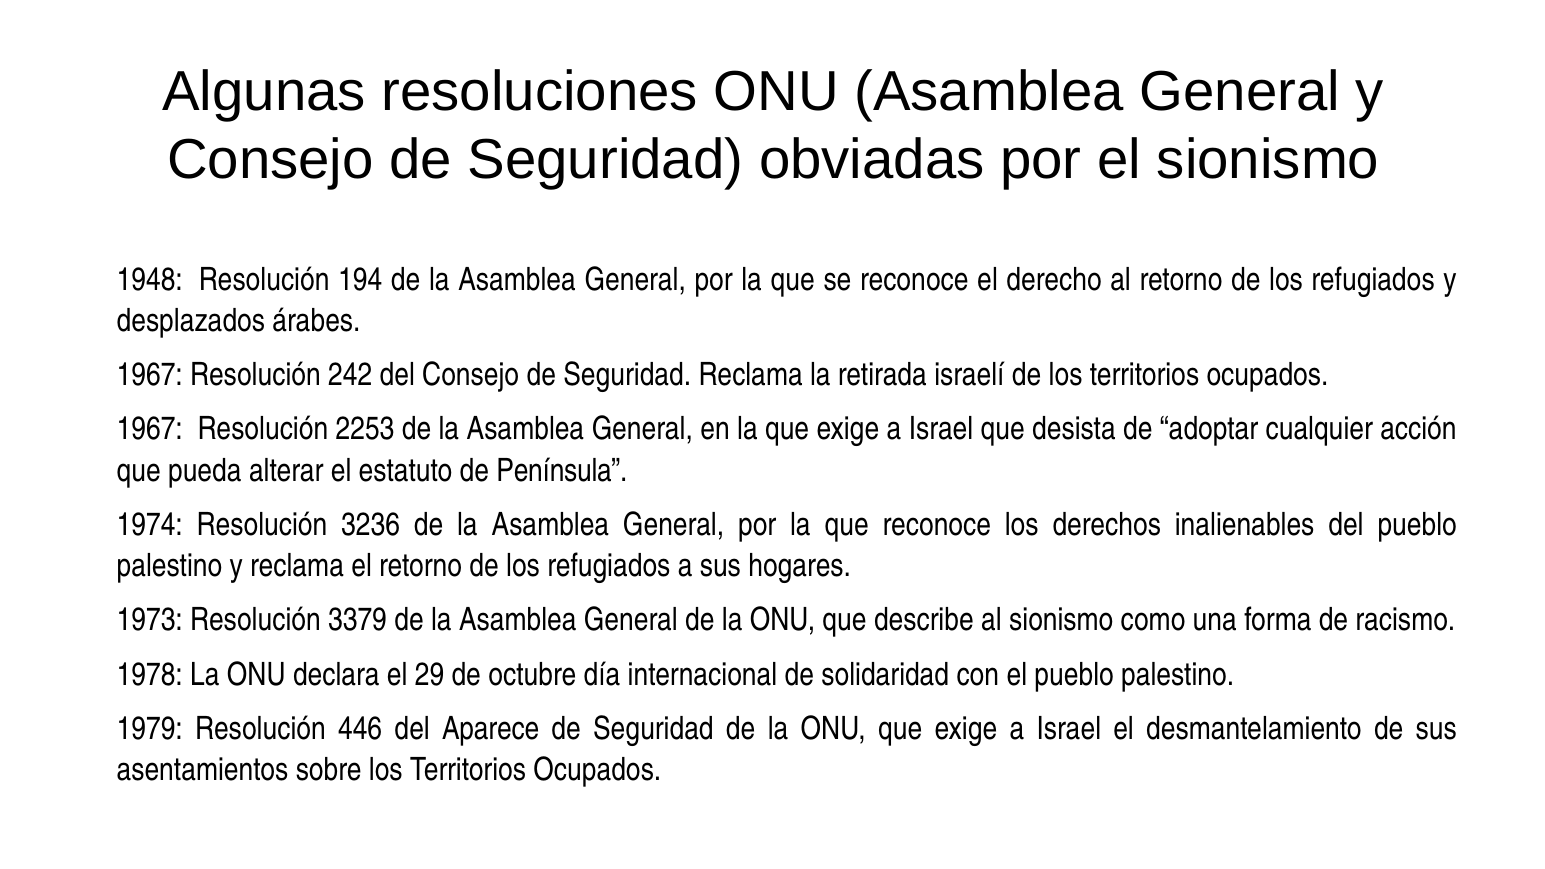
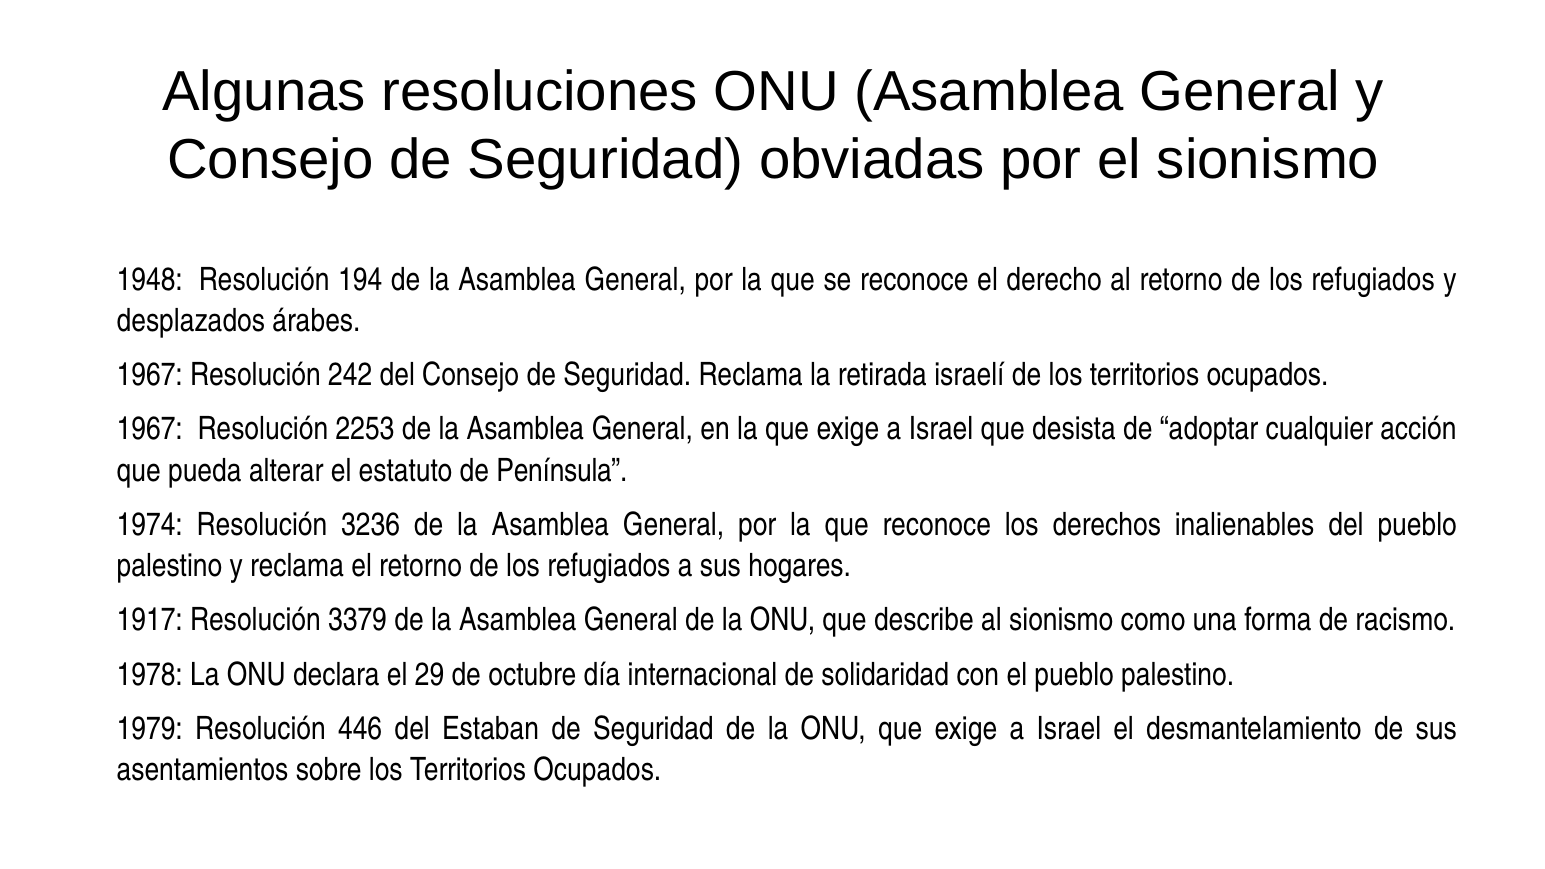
1973: 1973 -> 1917
Aparece: Aparece -> Estaban
